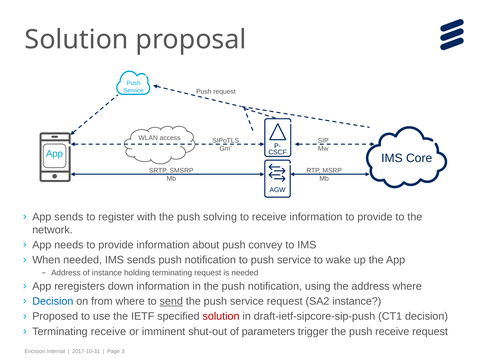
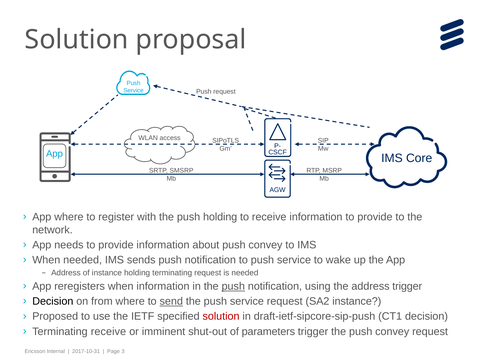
App sends: sends -> where
push solving: solving -> holding
reregisters down: down -> when
push at (233, 286) underline: none -> present
address where: where -> trigger
Decision at (53, 301) colour: blue -> black
the push receive: receive -> convey
